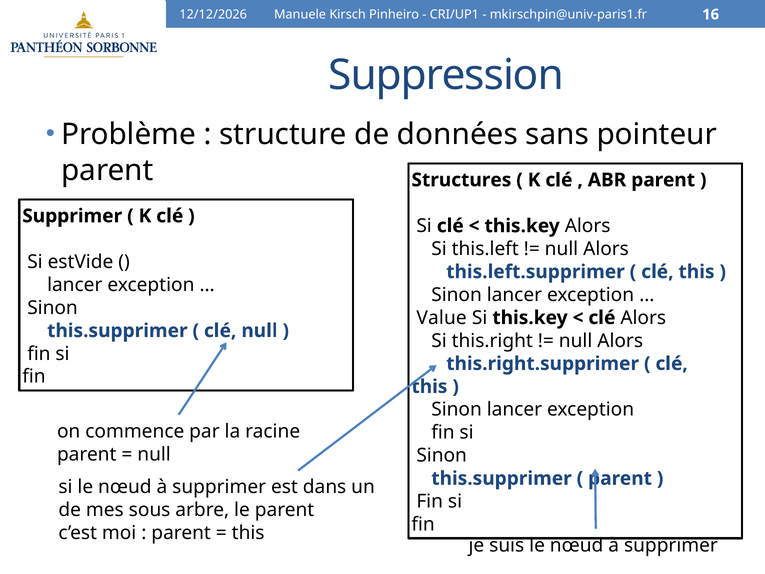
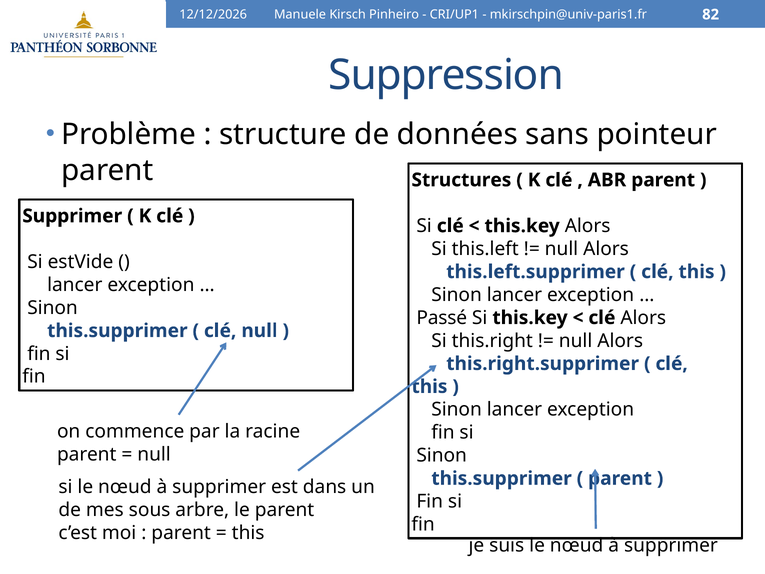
16: 16 -> 82
Value: Value -> Passé
